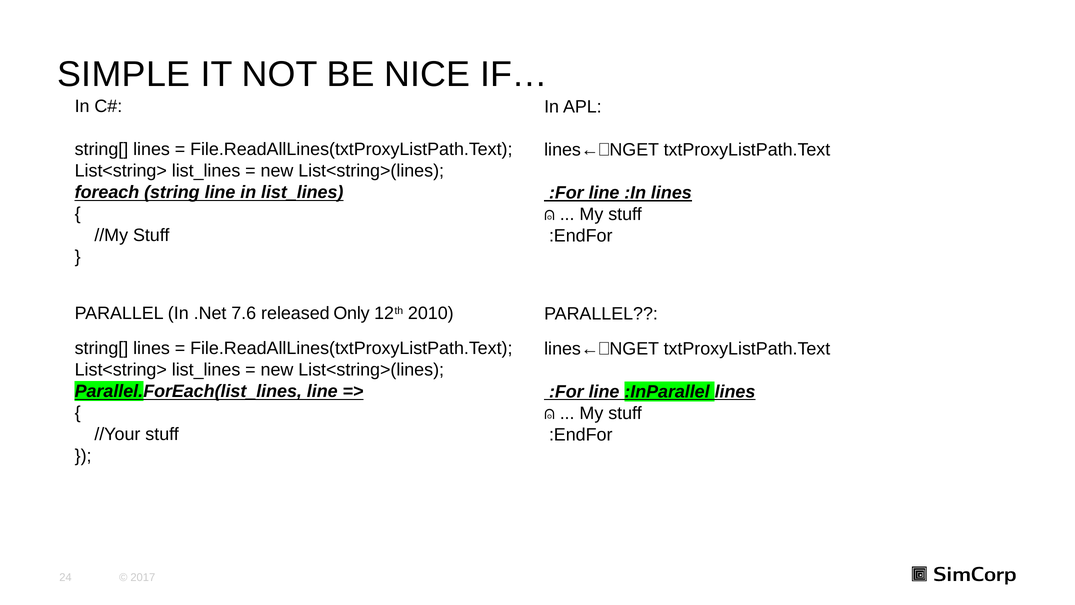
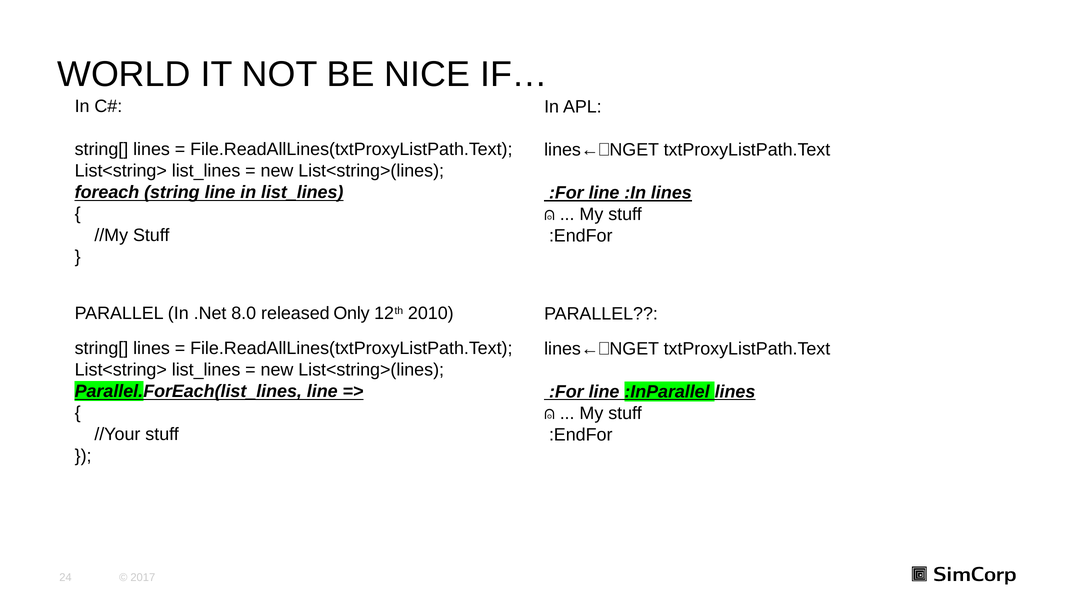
SIMPLE: SIMPLE -> WORLD
7.6: 7.6 -> 8.0
